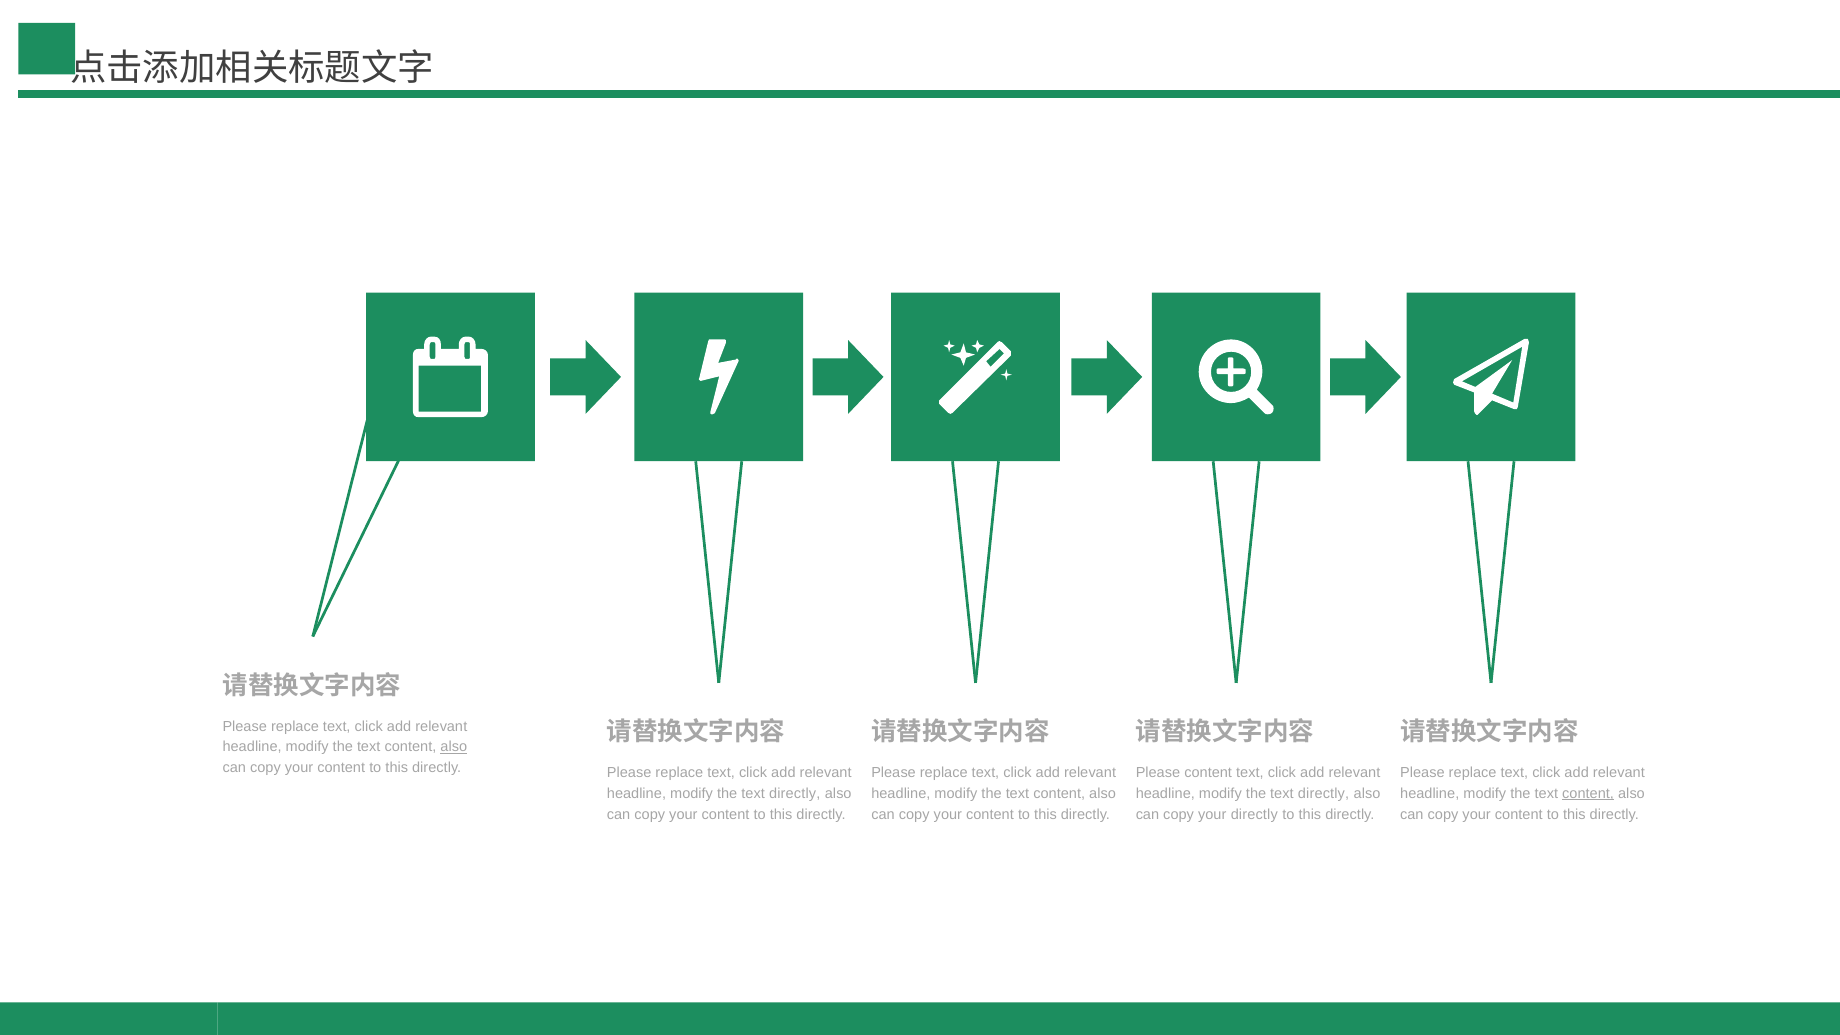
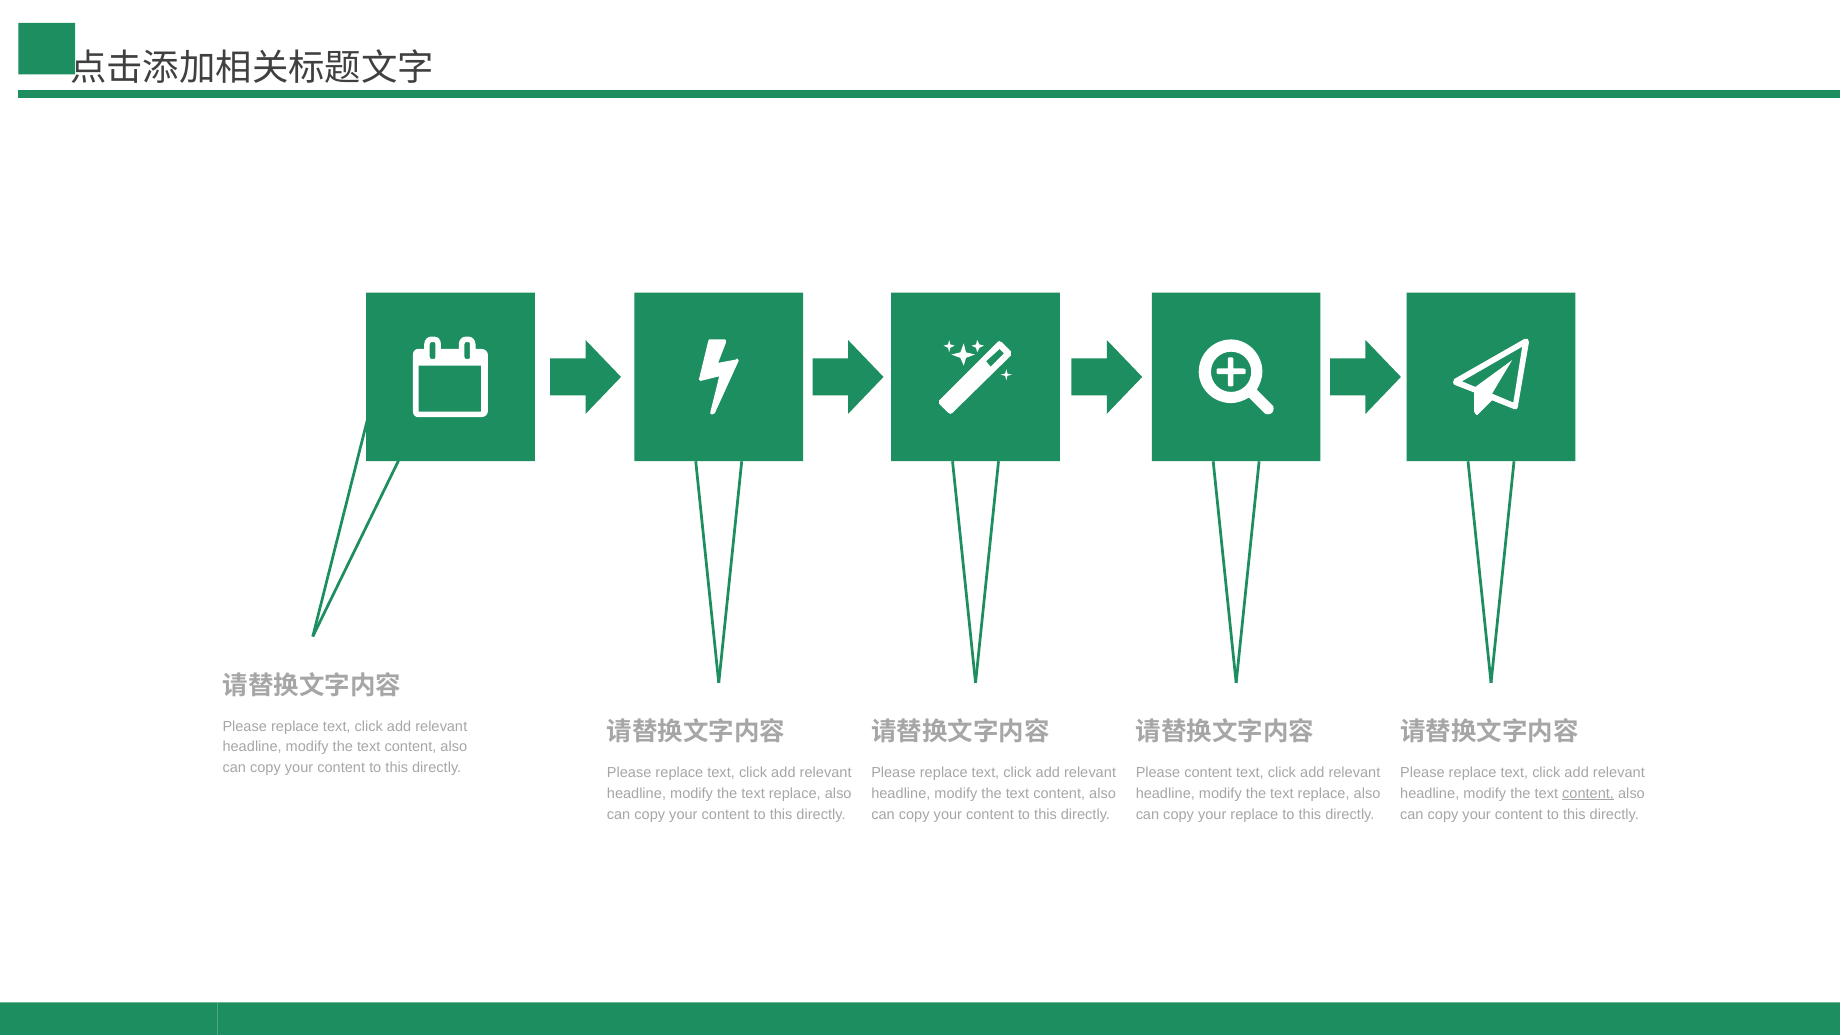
also at (454, 747) underline: present -> none
directly at (795, 793): directly -> replace
directly at (1324, 793): directly -> replace
your directly: directly -> replace
